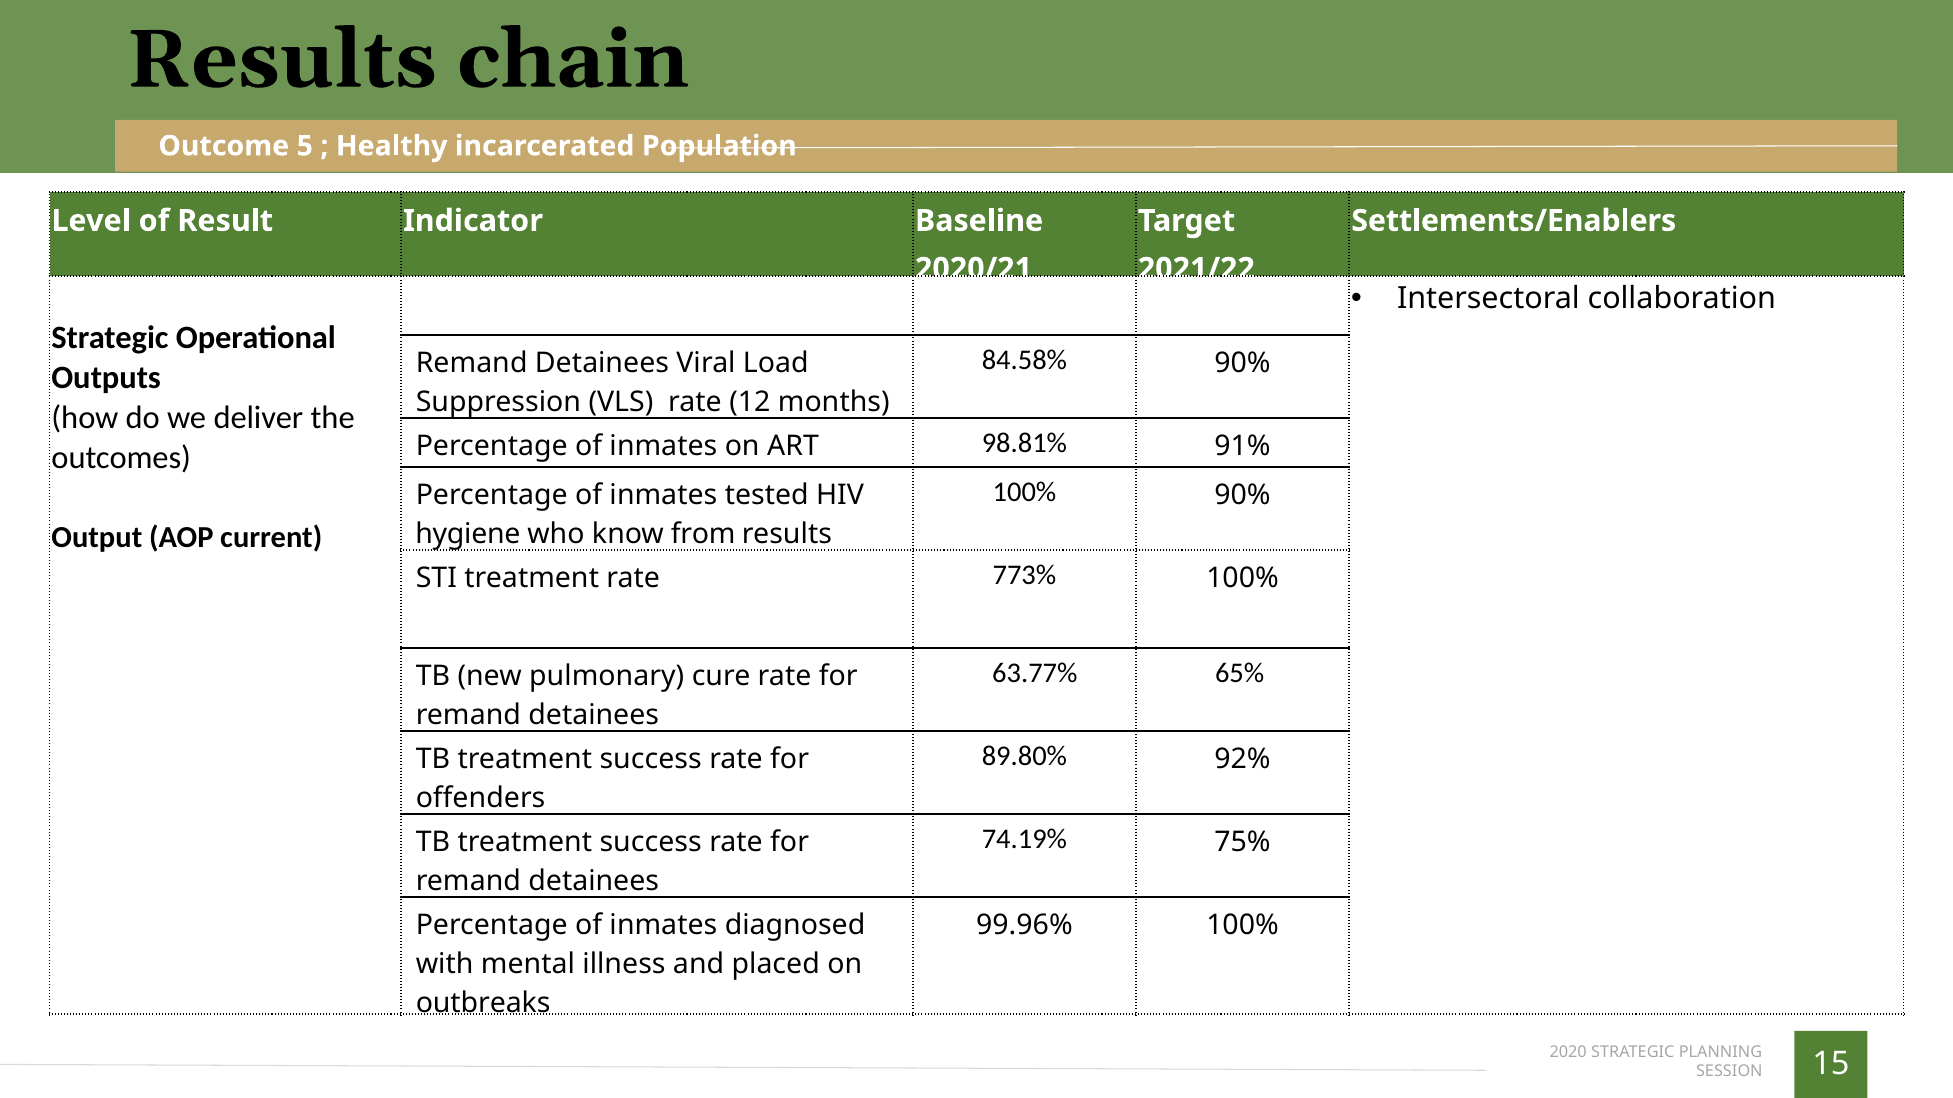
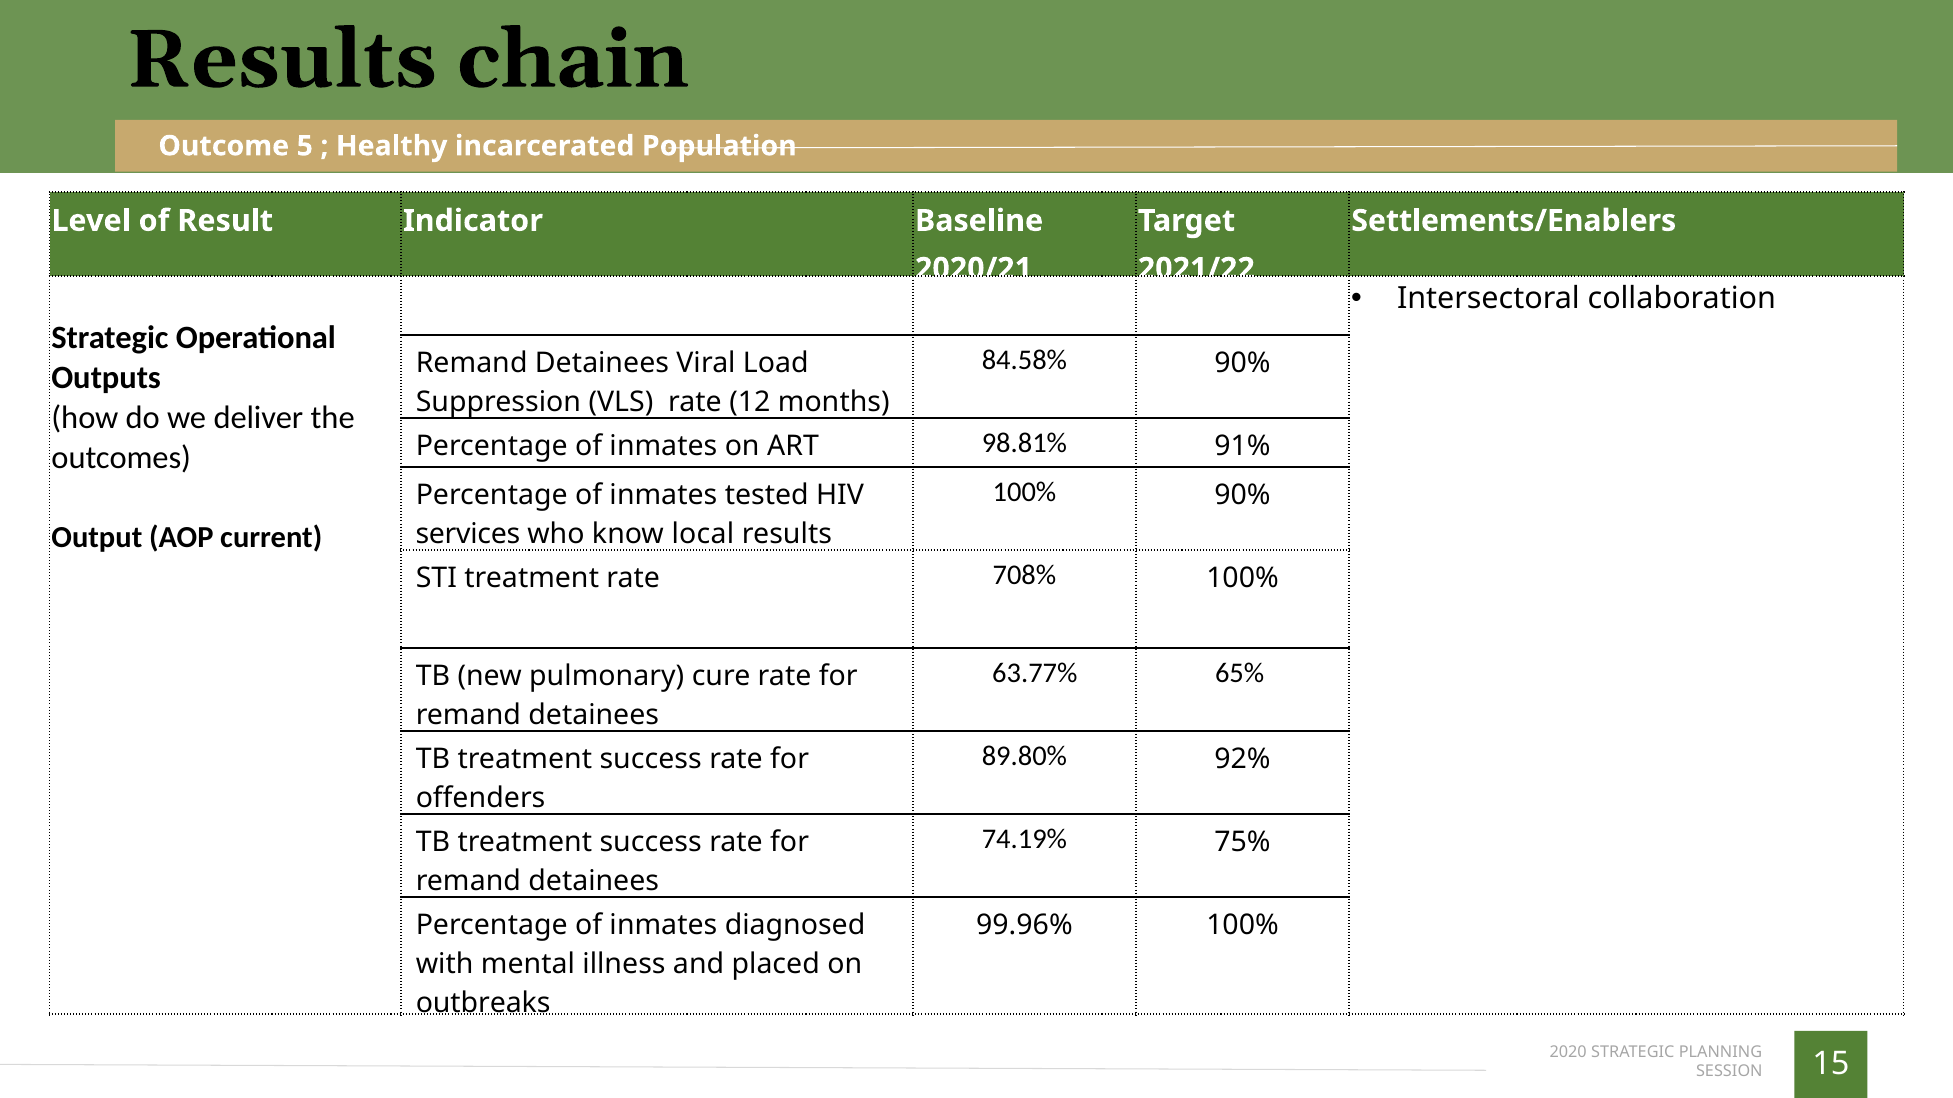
hygiene: hygiene -> services
from: from -> local
773%: 773% -> 708%
